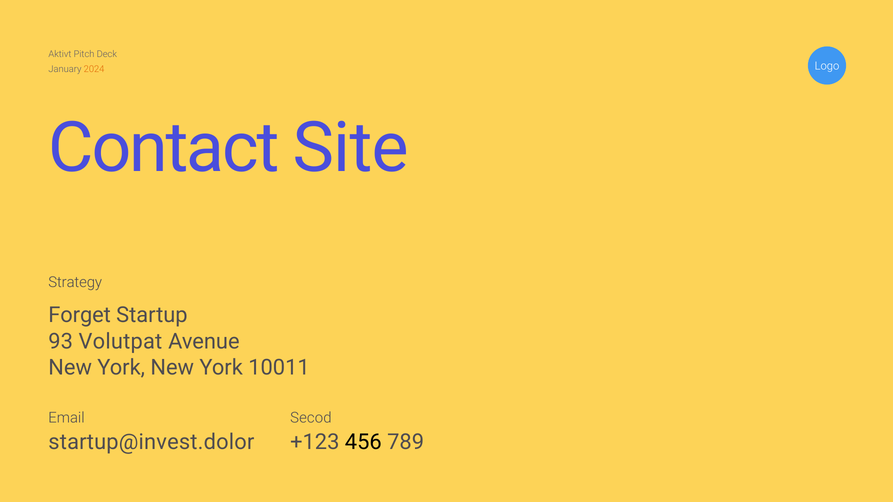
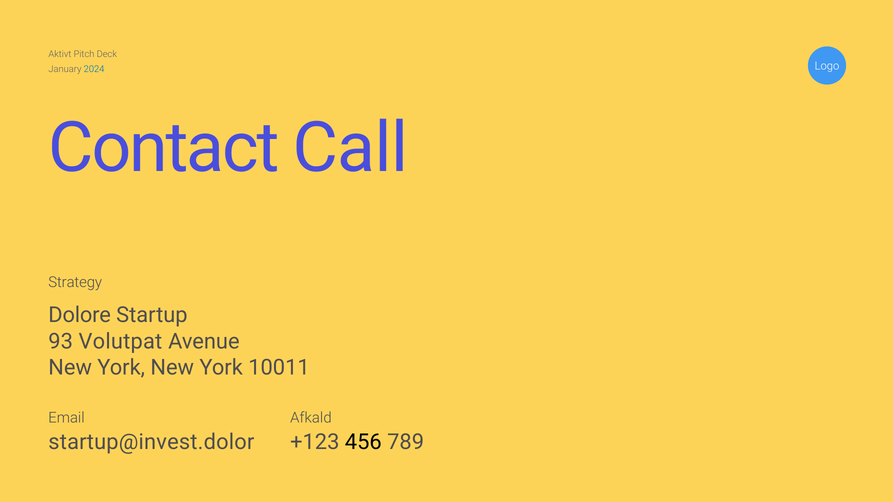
2024 colour: orange -> blue
Site: Site -> Call
Forget: Forget -> Dolore
Secod: Secod -> Afkald
